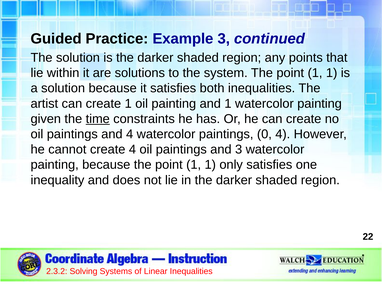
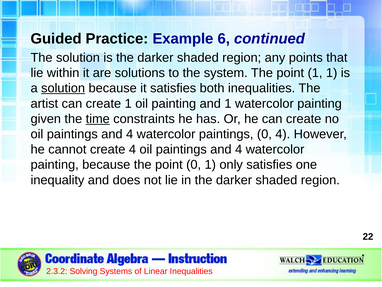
Example 3: 3 -> 6
solution at (63, 88) underline: none -> present
3 at (239, 149): 3 -> 4
because the point 1: 1 -> 0
